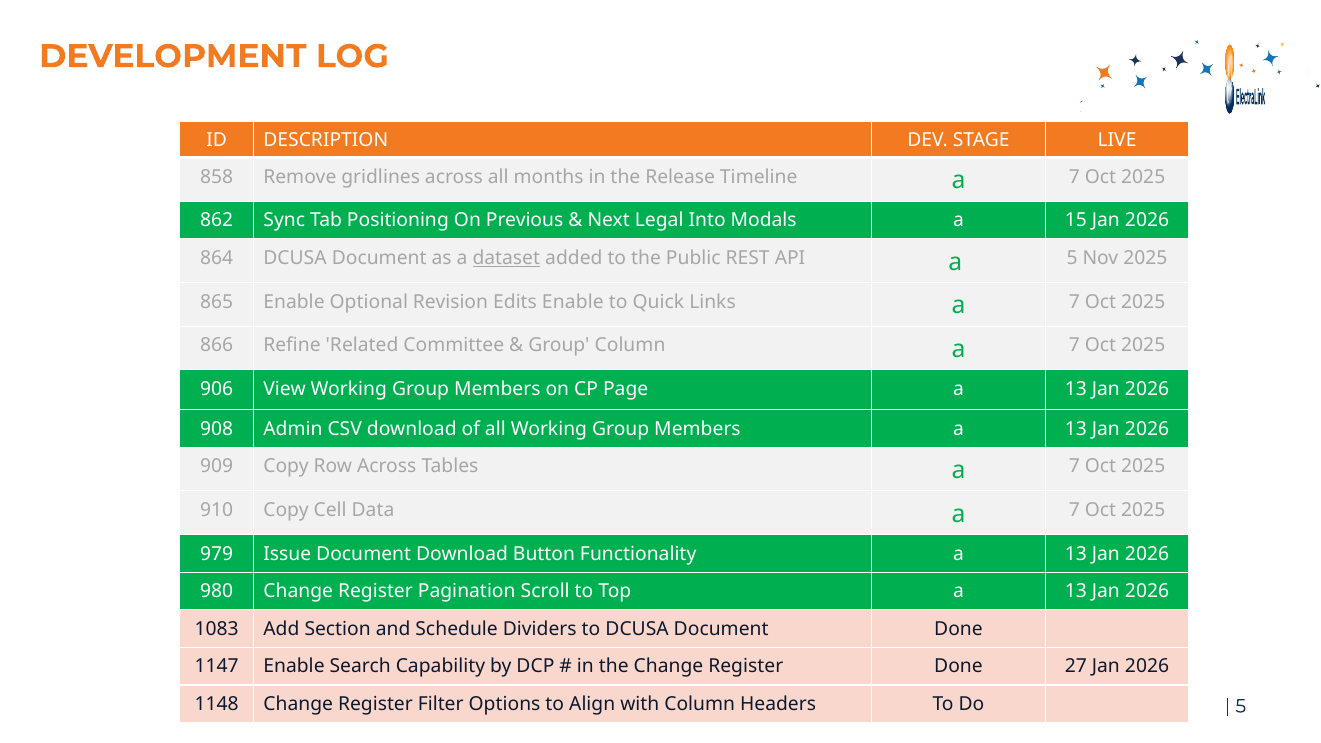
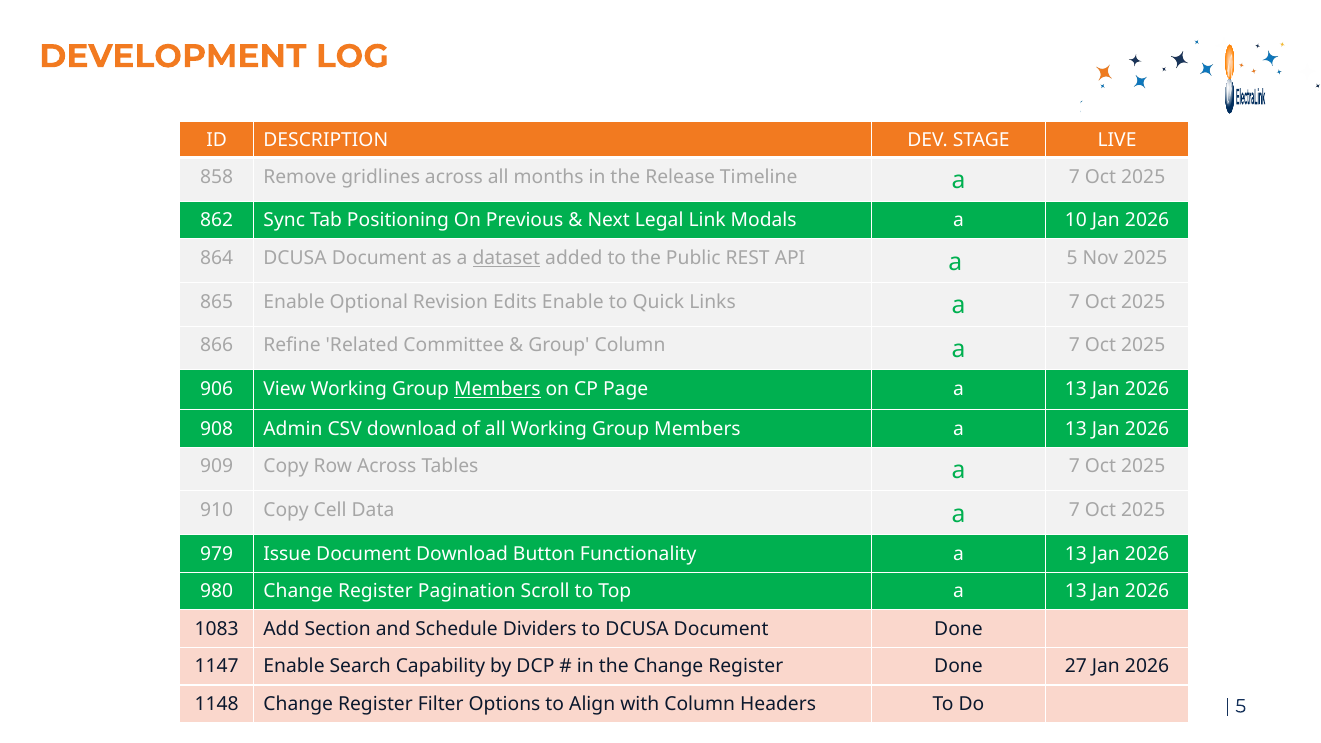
Into: Into -> Link
15: 15 -> 10
Members at (497, 389) underline: none -> present
